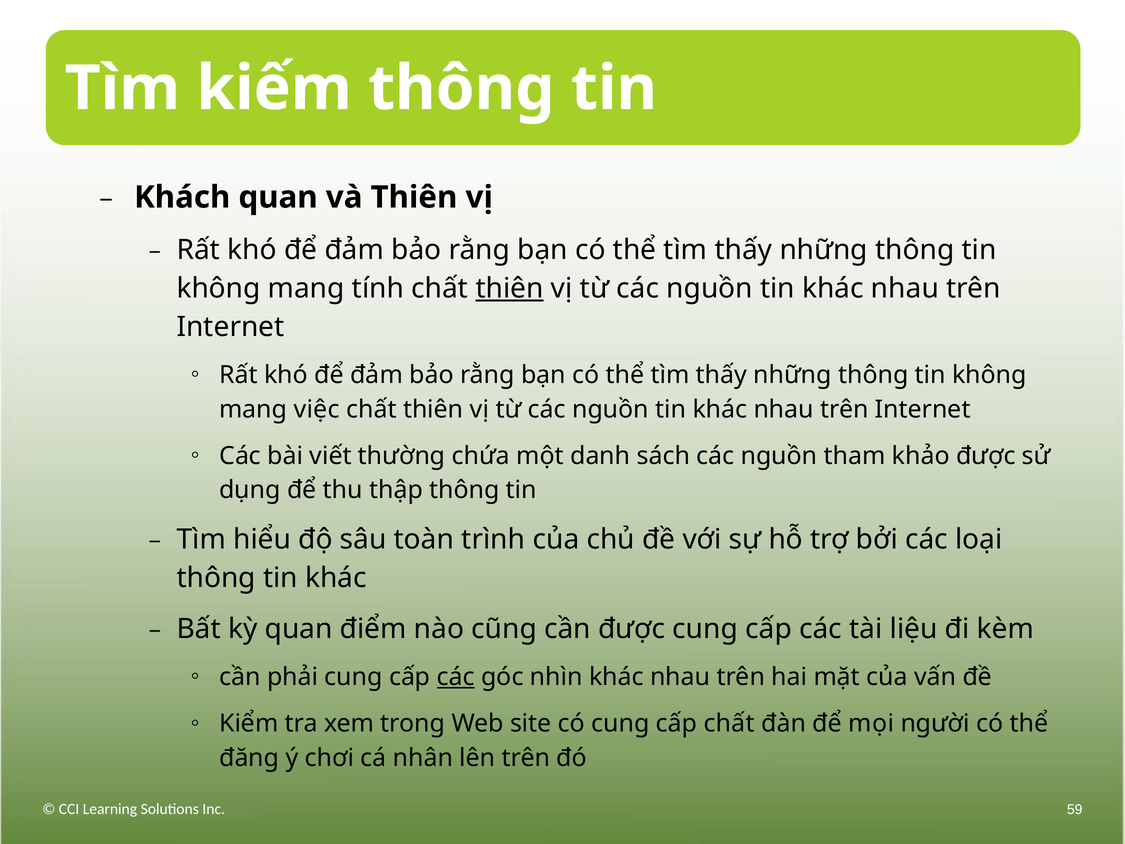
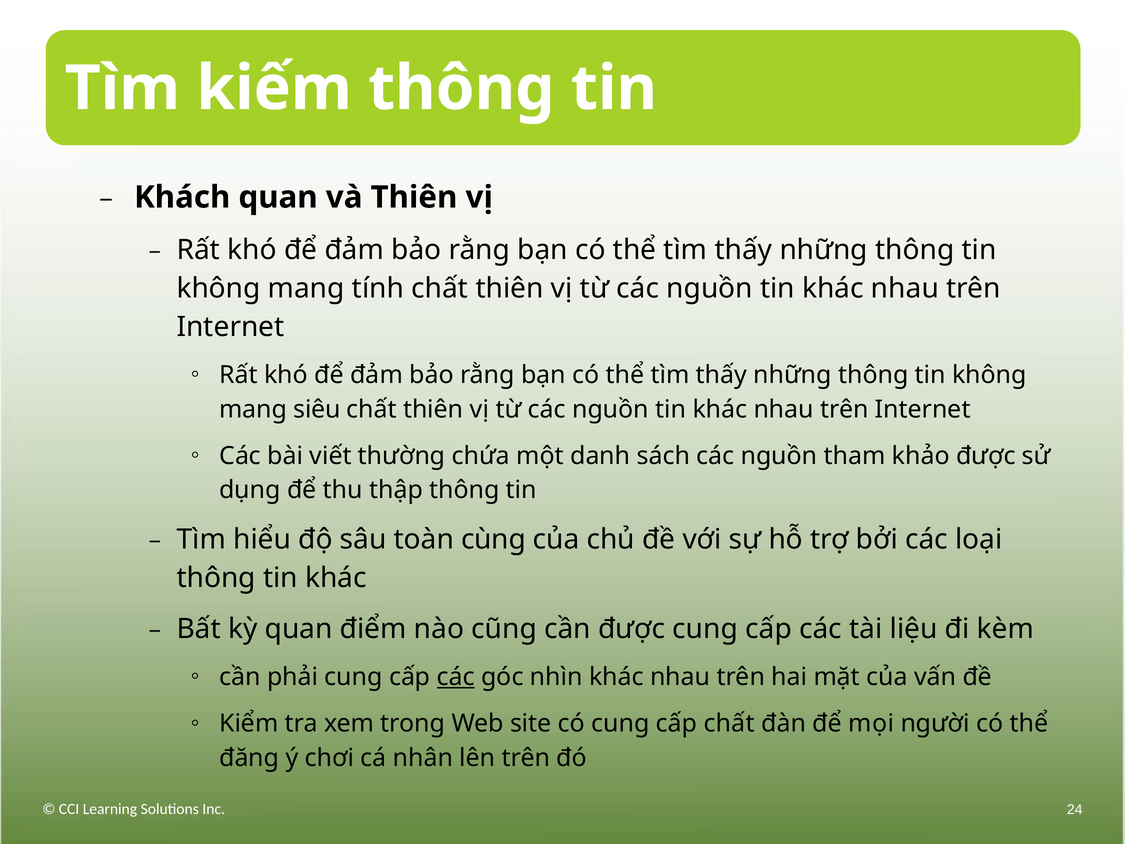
thiên at (510, 288) underline: present -> none
việc: việc -> siêu
trình: trình -> cùng
59: 59 -> 24
